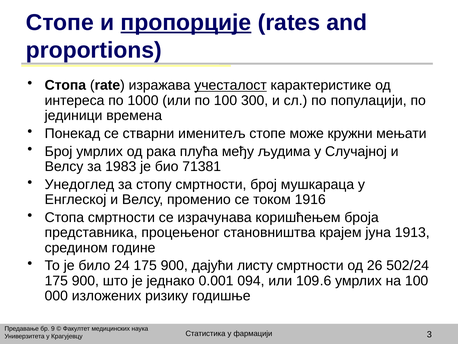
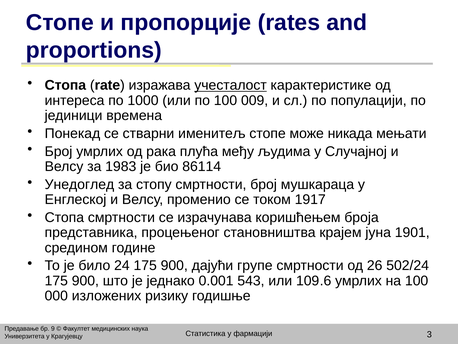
пропорције underline: present -> none
300: 300 -> 009
кружни: кружни -> никада
71381: 71381 -> 86114
1916: 1916 -> 1917
1913: 1913 -> 1901
листу: листу -> групе
094: 094 -> 543
